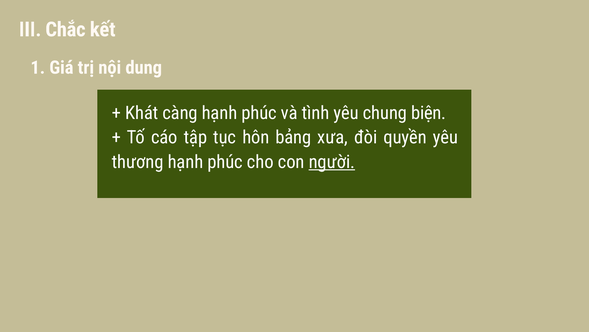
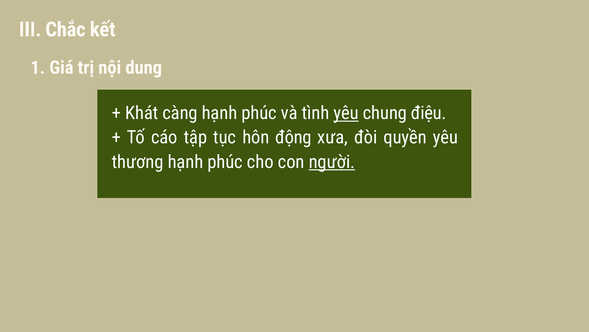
yêu at (346, 113) underline: none -> present
biện: biện -> điệu
bảng: bảng -> động
